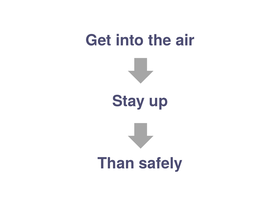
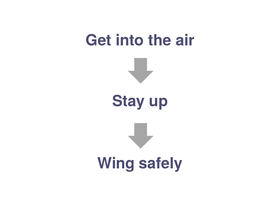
Than: Than -> Wing
